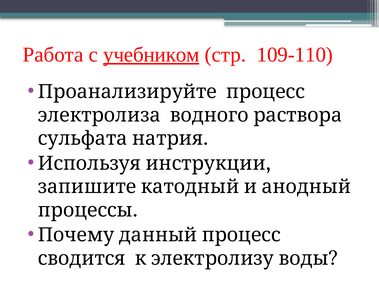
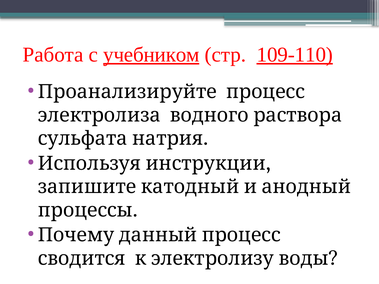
109-110 underline: none -> present
